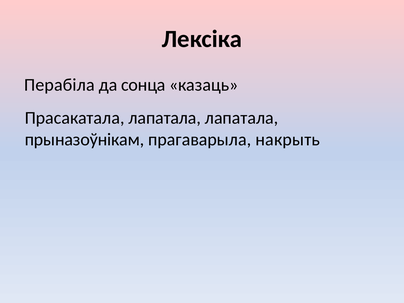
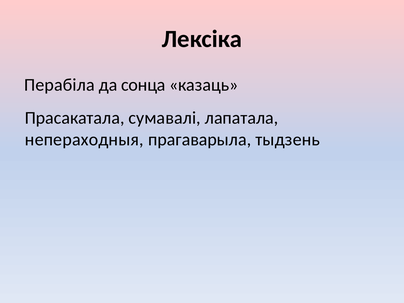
Прасакатала лапатала: лапатала -> сумавалі
прыназоўнікам: прыназоўнікам -> непераходныя
накрыть: накрыть -> тыдзень
